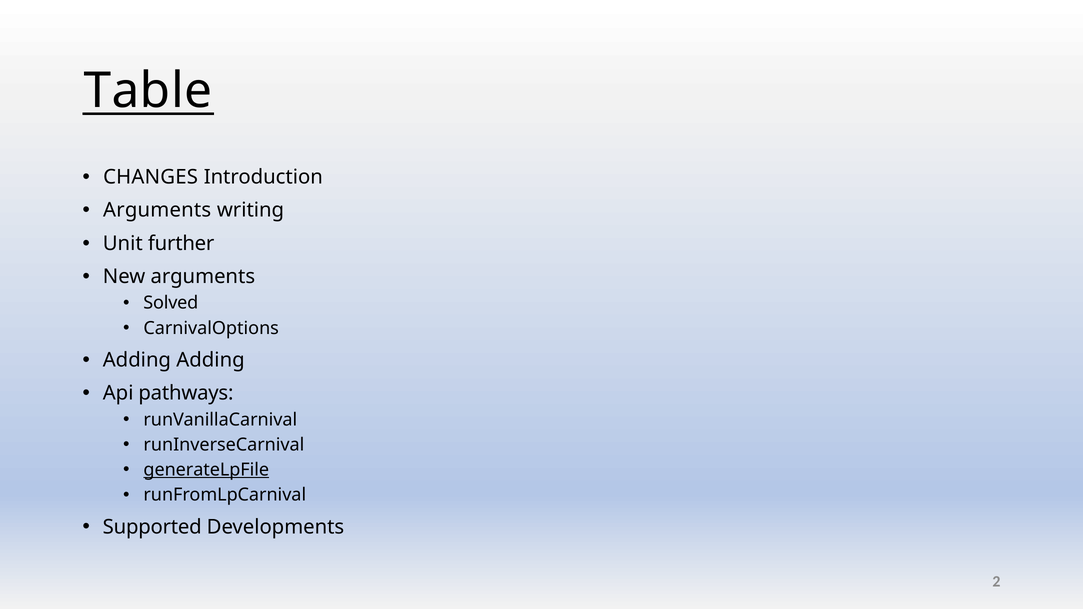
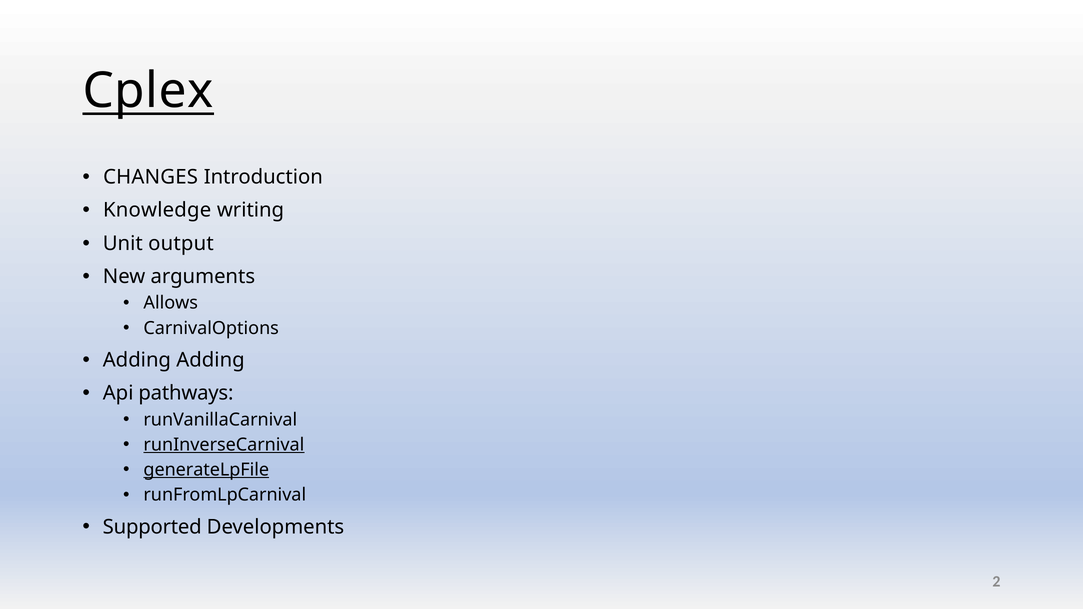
Table: Table -> Cplex
Arguments at (157, 210): Arguments -> Knowledge
further: further -> output
Solved: Solved -> Allows
runInverseCarnival underline: none -> present
